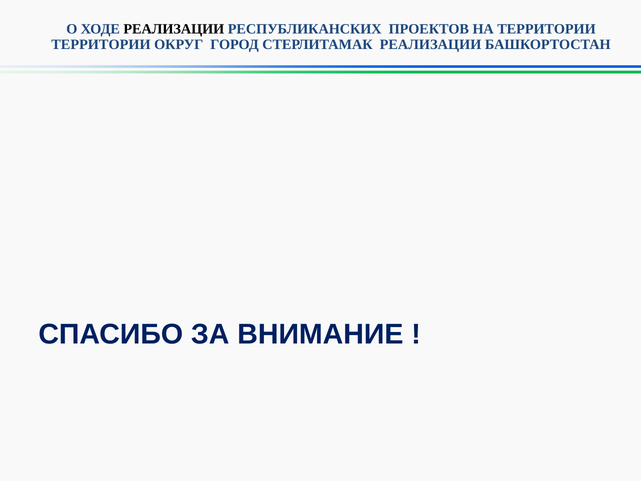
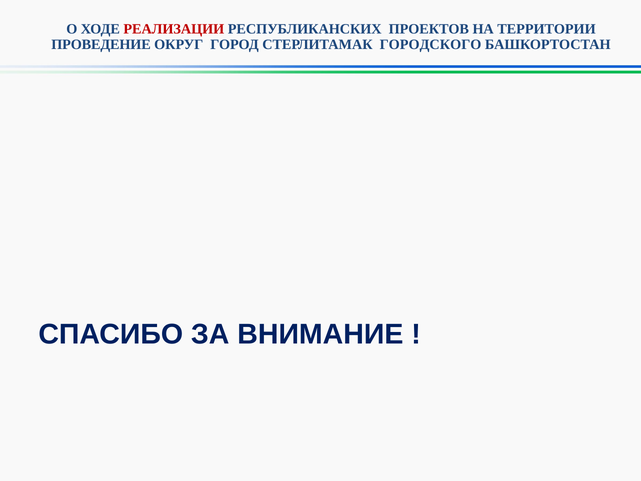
РЕАЛИЗАЦИИ at (174, 29) colour: black -> red
ТЕРРИТОРИИ at (101, 45): ТЕРРИТОРИИ -> ПРОВЕДЕНИЕ
СТЕРЛИТАМАК РЕАЛИЗАЦИИ: РЕАЛИЗАЦИИ -> ГОРОДСКОГО
